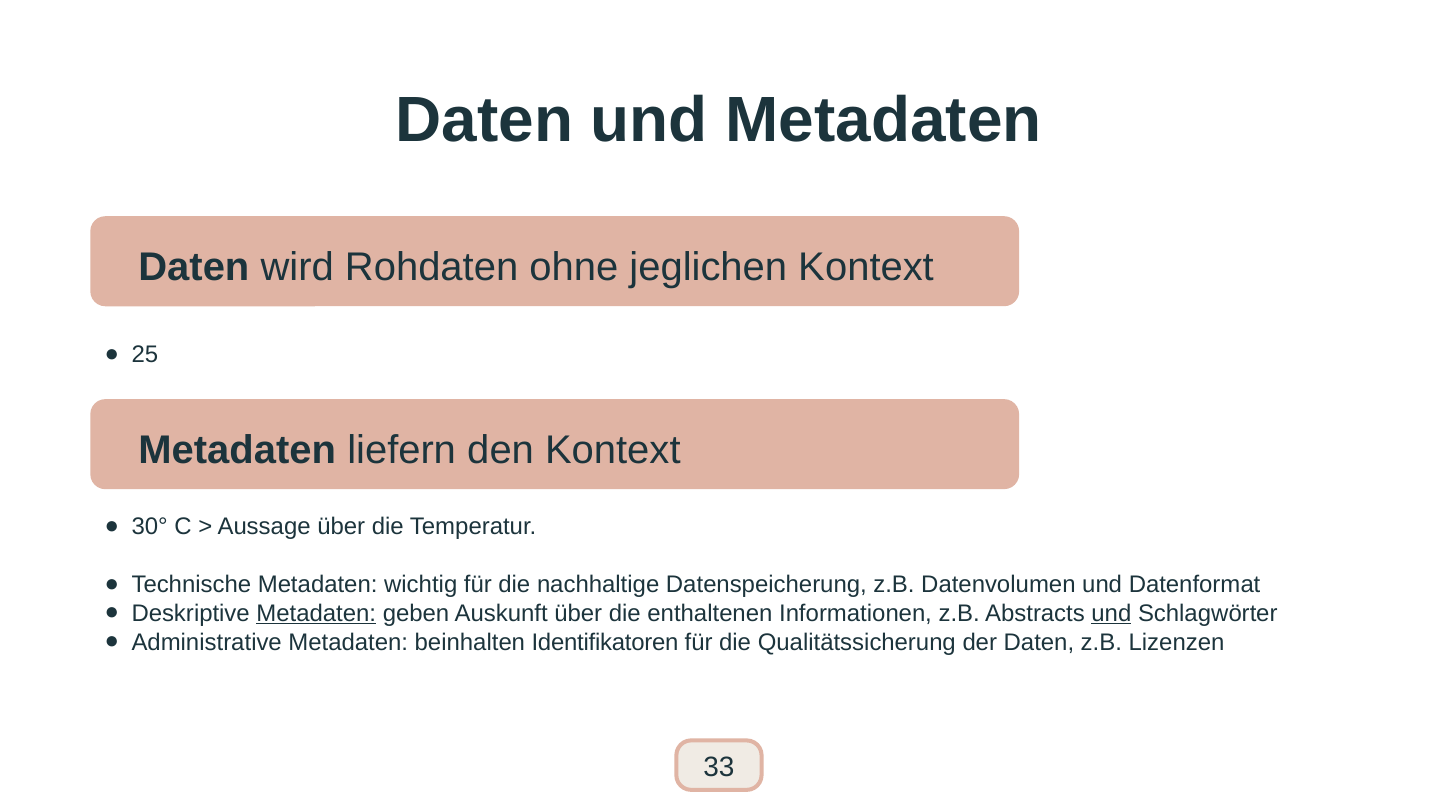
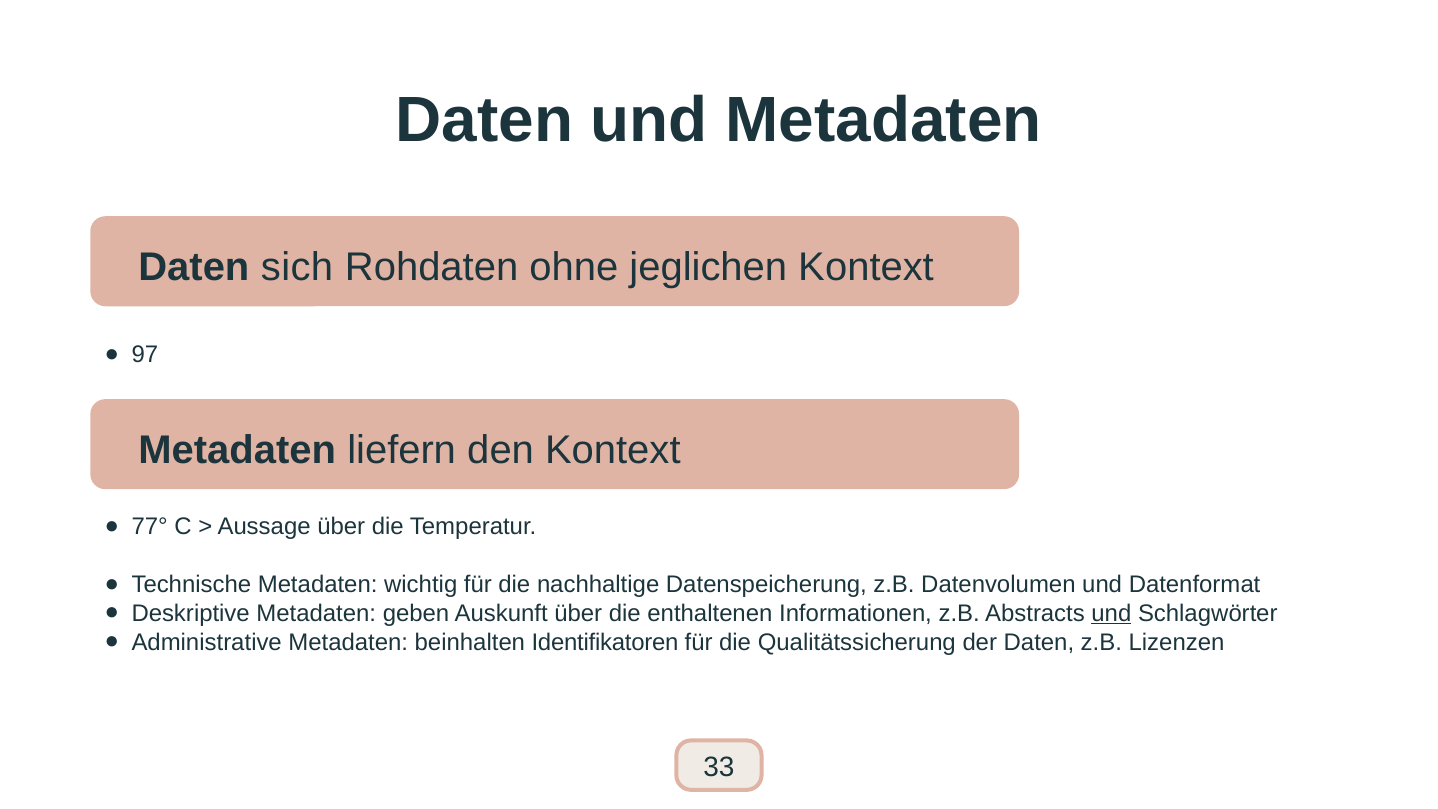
wird: wird -> sich
25: 25 -> 97
30°: 30° -> 77°
Metadaten at (316, 613) underline: present -> none
